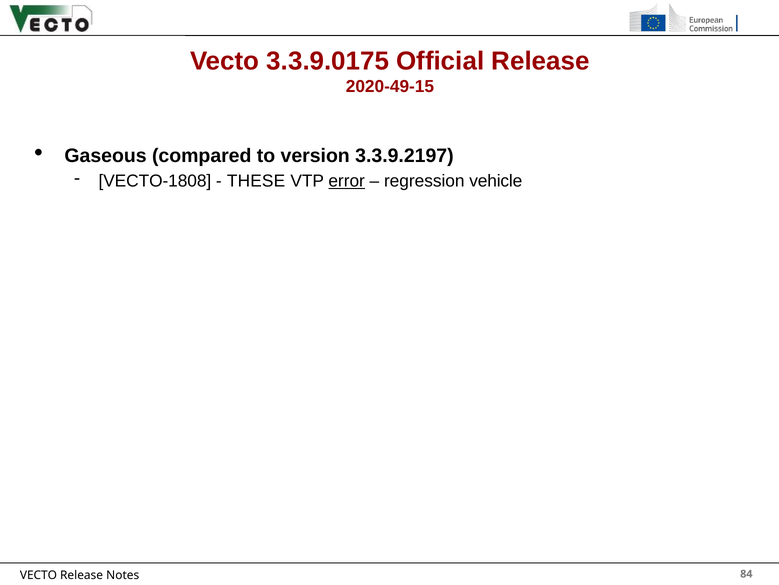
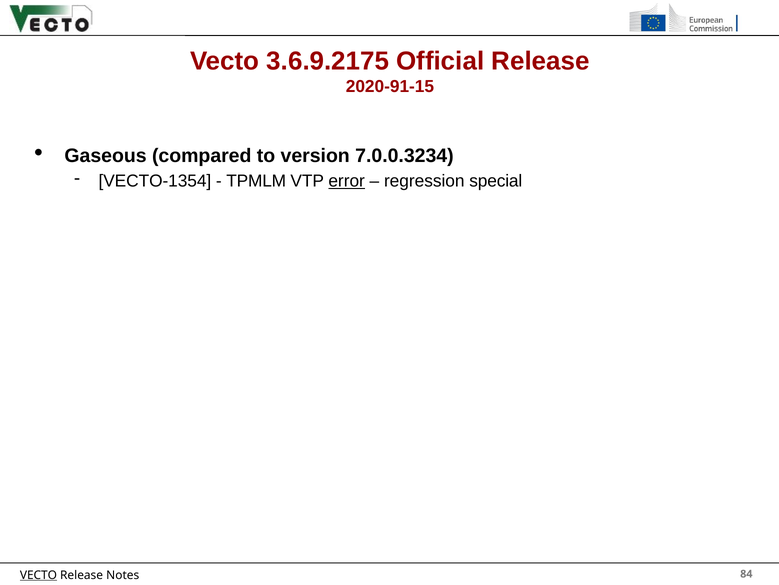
3.3.9.0175: 3.3.9.0175 -> 3.6.9.2175
2020-49-15: 2020-49-15 -> 2020-91-15
3.3.9.2197: 3.3.9.2197 -> 7.0.0.3234
VECTO-1808: VECTO-1808 -> VECTO-1354
THESE: THESE -> TPMLM
vehicle: vehicle -> special
VECTO at (38, 574) underline: none -> present
